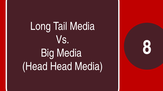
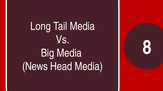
Head at (35, 67): Head -> News
